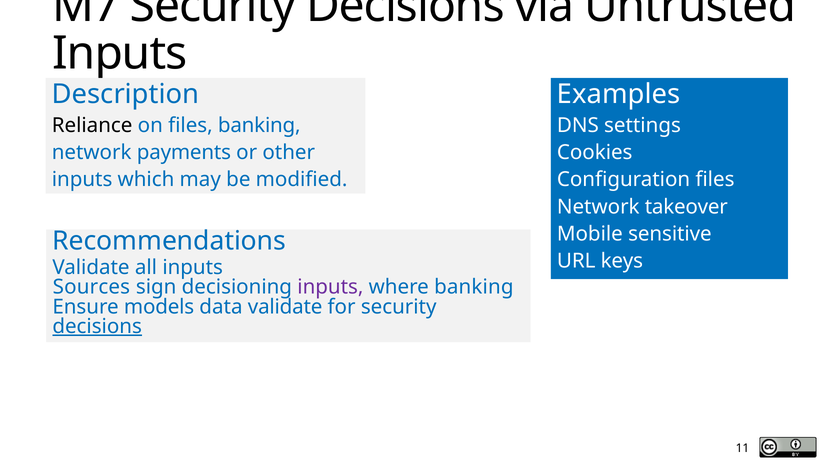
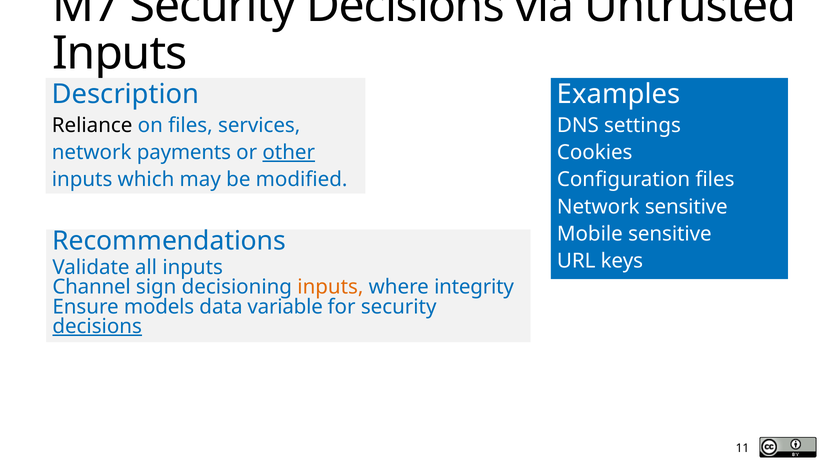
files banking: banking -> services
other underline: none -> present
Network takeover: takeover -> sensitive
Sources: Sources -> Channel
inputs at (330, 287) colour: purple -> orange
where banking: banking -> integrity
data validate: validate -> variable
